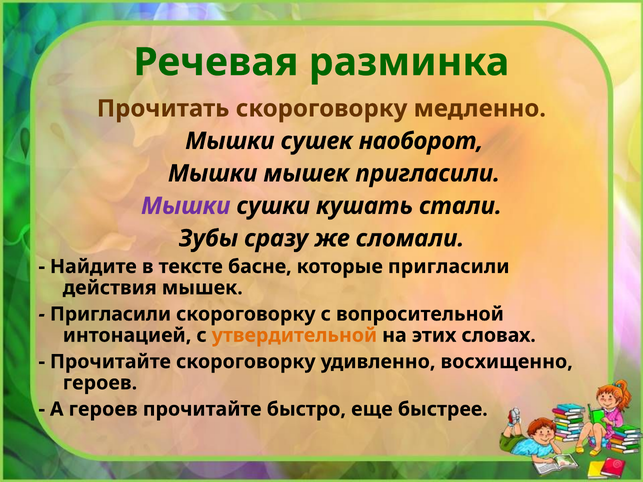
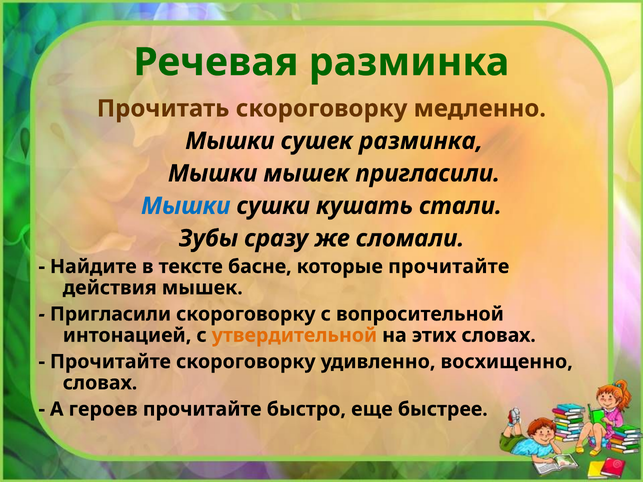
сушек наоборот: наоборот -> разминка
Мышки at (186, 206) colour: purple -> blue
которые пригласили: пригласили -> прочитайте
героев at (100, 383): героев -> словах
